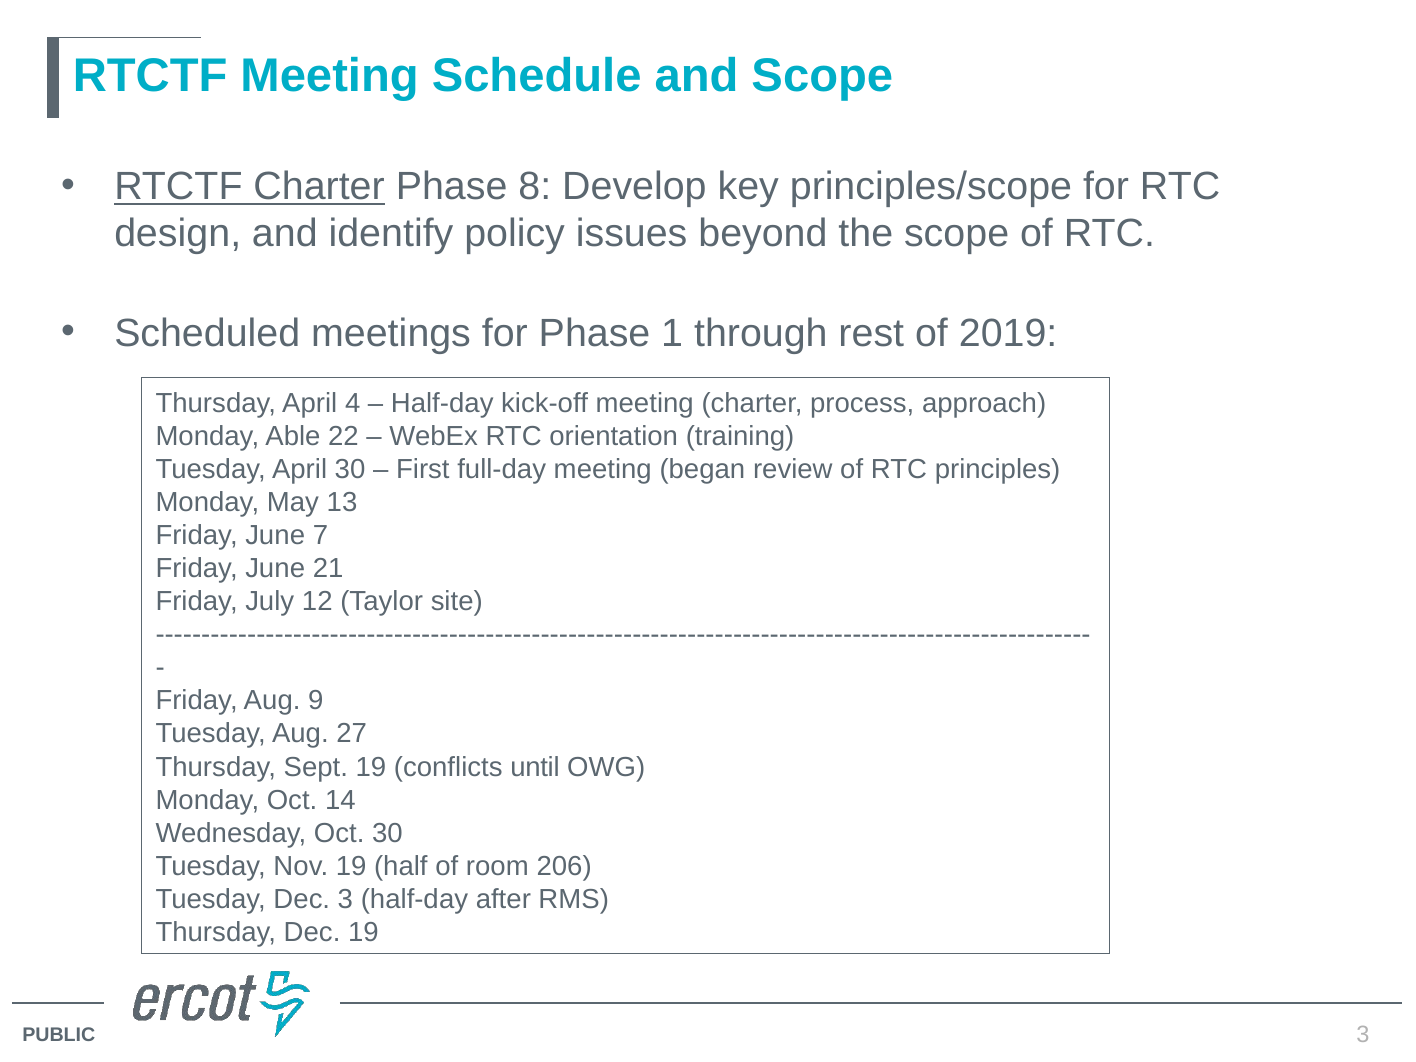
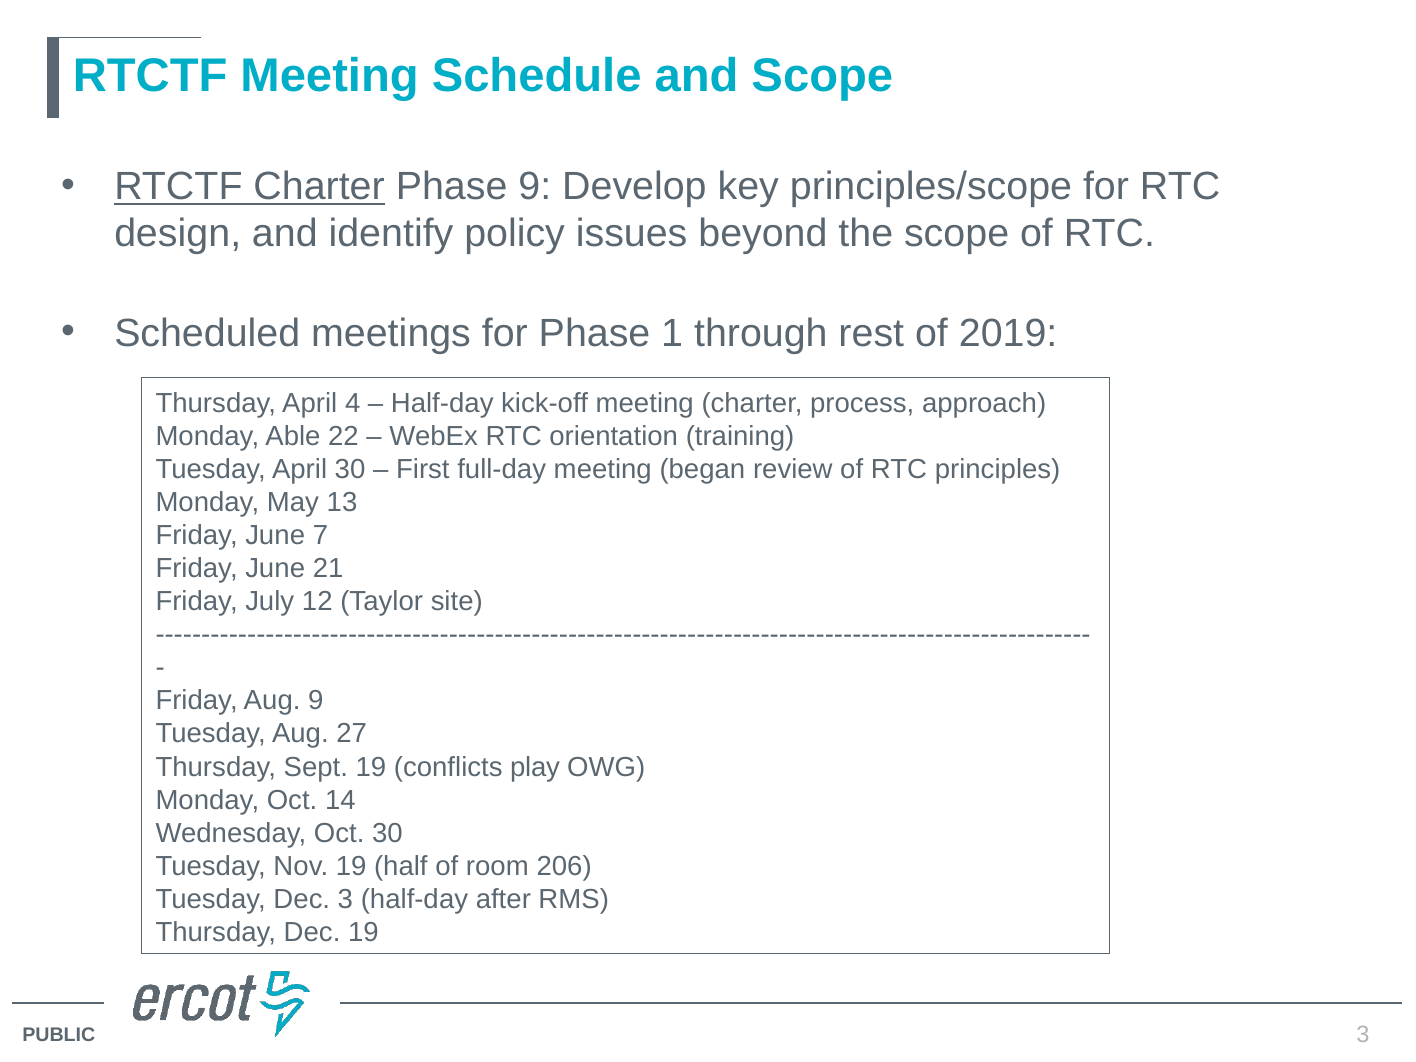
Phase 8: 8 -> 9
until: until -> play
